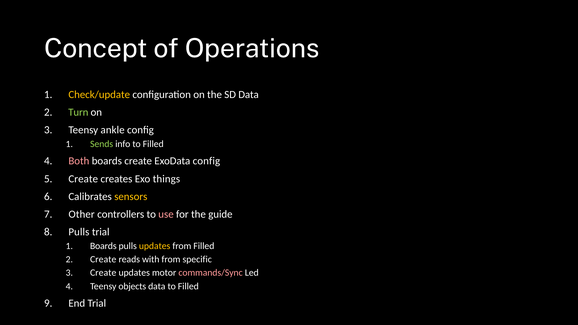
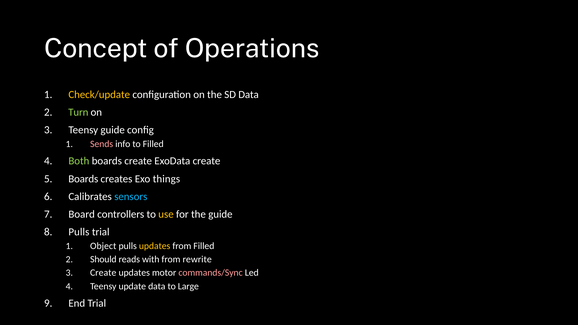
Teensy ankle: ankle -> guide
Sends colour: light green -> pink
Both colour: pink -> light green
ExoData config: config -> create
Create at (83, 179): Create -> Boards
sensors colour: yellow -> light blue
Other: Other -> Board
use colour: pink -> yellow
Boards at (103, 246): Boards -> Object
Create at (103, 259): Create -> Should
specific: specific -> rewrite
objects: objects -> update
data to Filled: Filled -> Large
